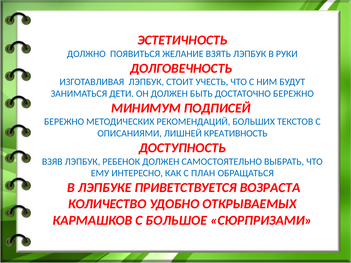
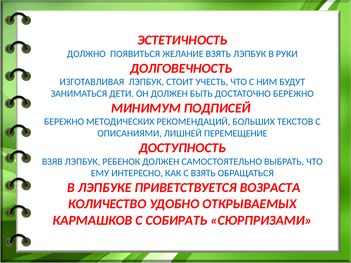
КРЕАТИВНОСТЬ: КРЕАТИВНОСТЬ -> ПЕРЕМЕЩЕНИЕ
С ПЛАН: ПЛАН -> ВЗЯТЬ
БОЛЬШОЕ: БОЛЬШОЕ -> СОБИРАТЬ
